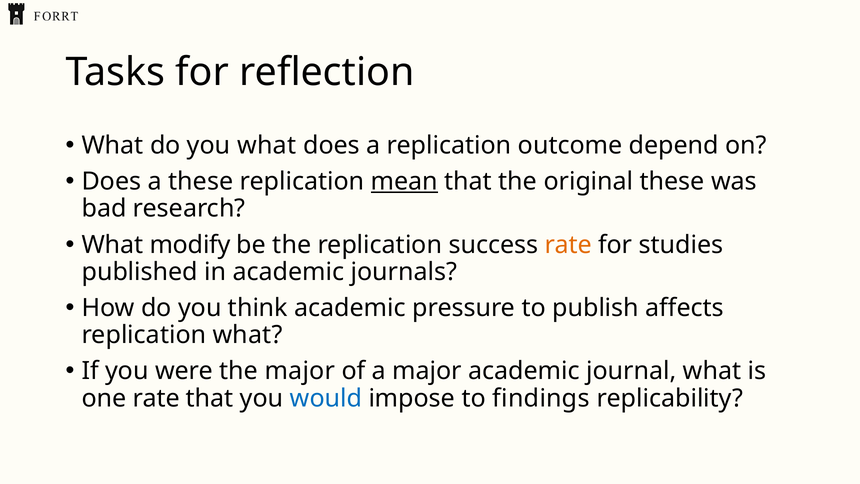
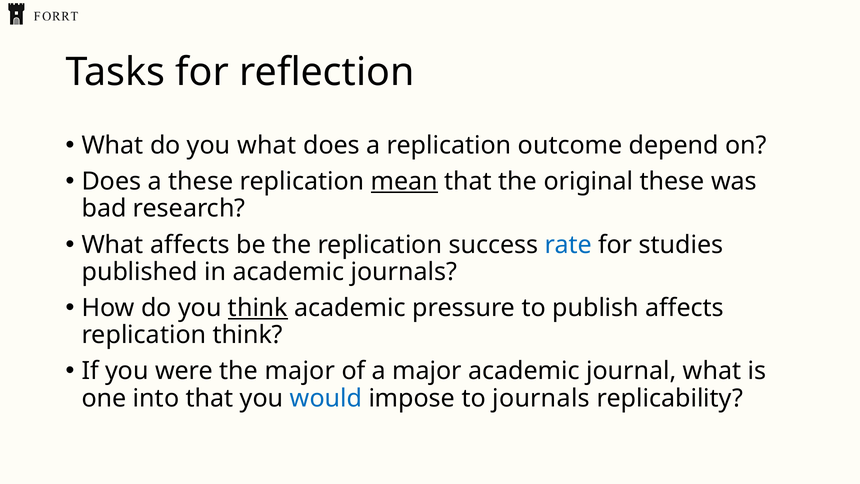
What modify: modify -> affects
rate at (568, 245) colour: orange -> blue
think at (258, 308) underline: none -> present
replication what: what -> think
one rate: rate -> into
to findings: findings -> journals
